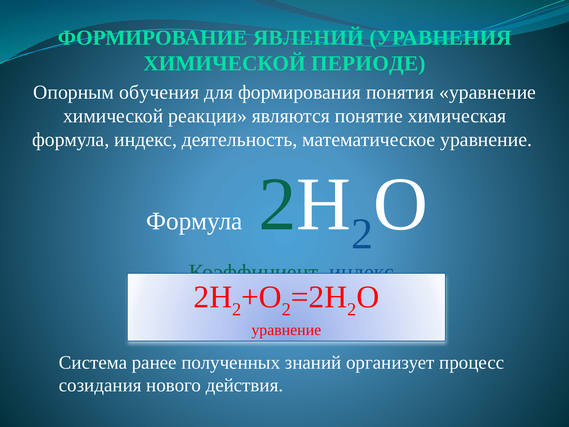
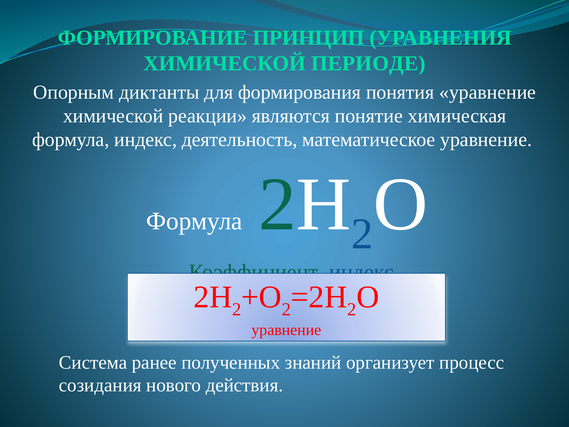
ЯВЛЕНИЙ: ЯВЛЕНИЙ -> ПРИНЦИП
обучения: обучения -> диктанты
